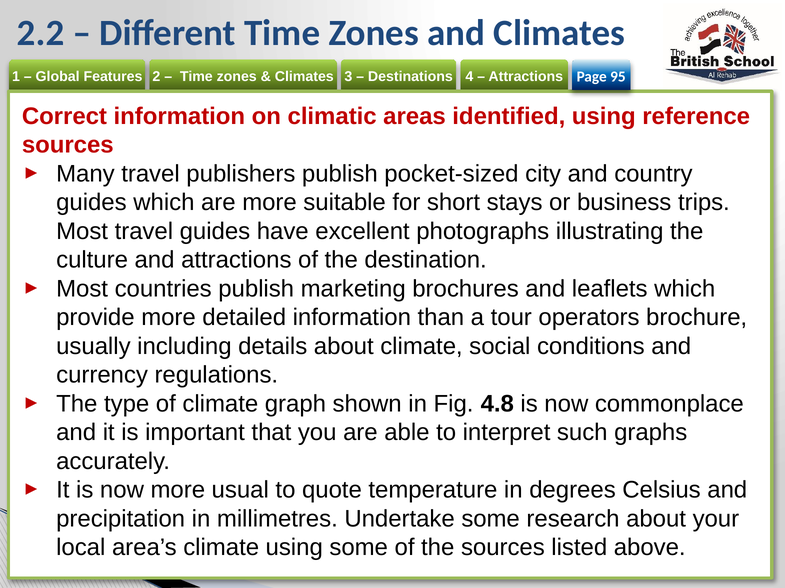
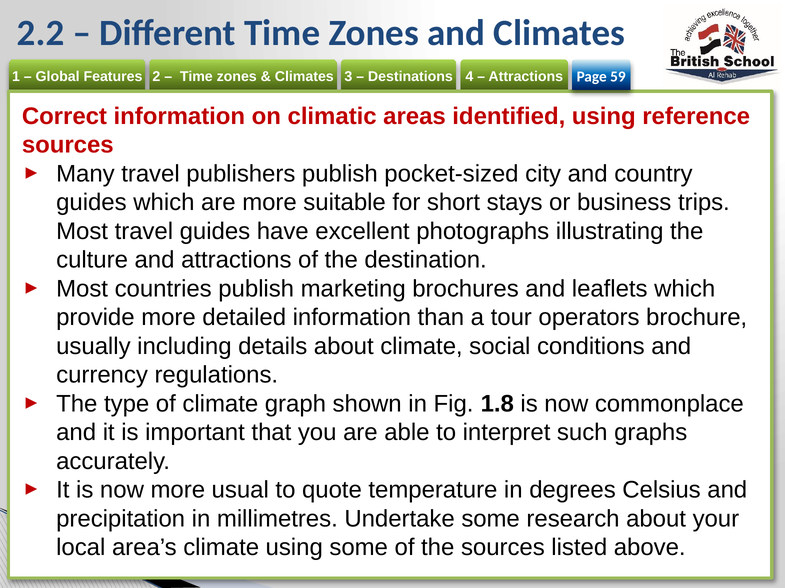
95: 95 -> 59
4.8: 4.8 -> 1.8
